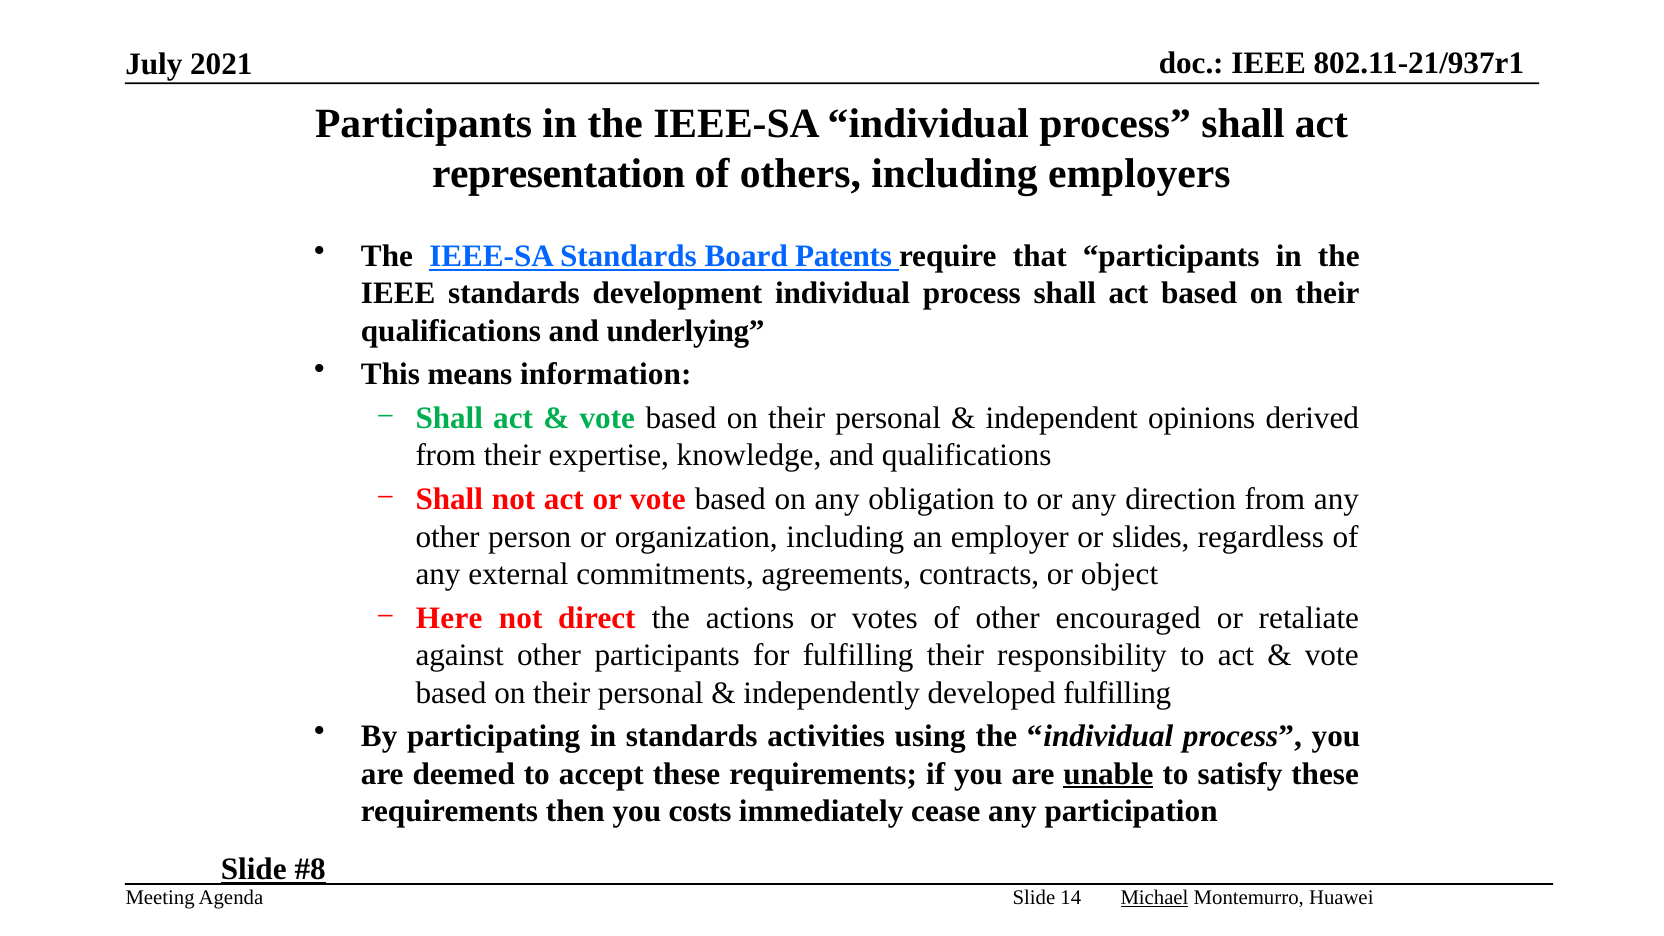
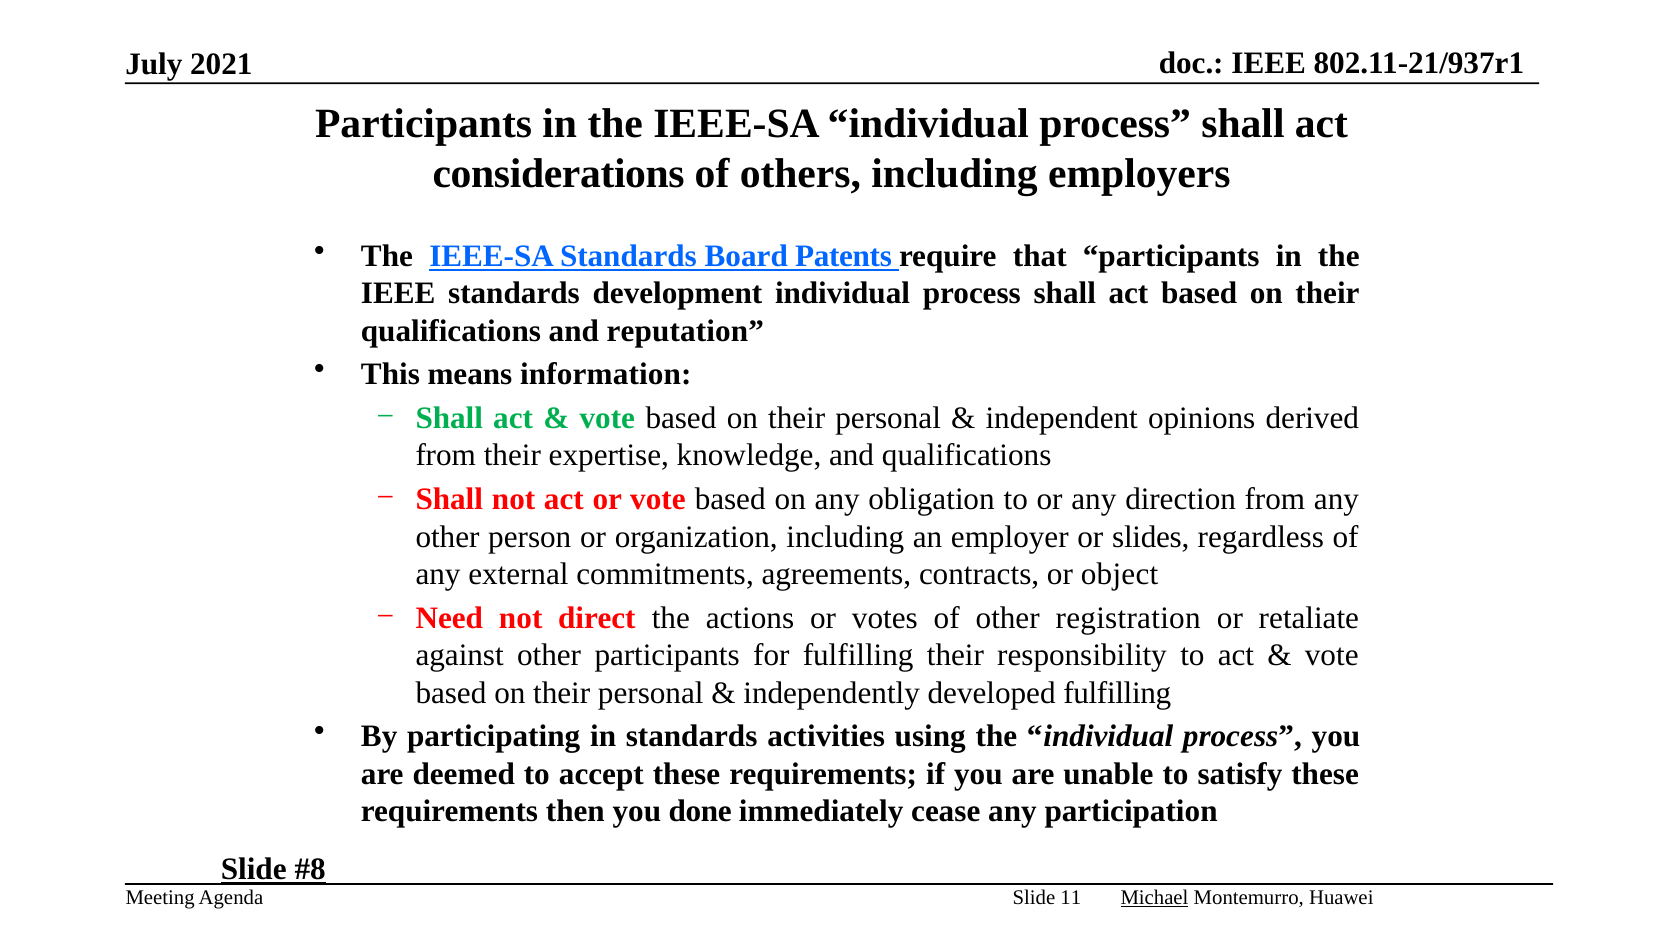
representation: representation -> considerations
underlying: underlying -> reputation
Here: Here -> Need
encouraged: encouraged -> registration
unable underline: present -> none
costs: costs -> done
14: 14 -> 11
